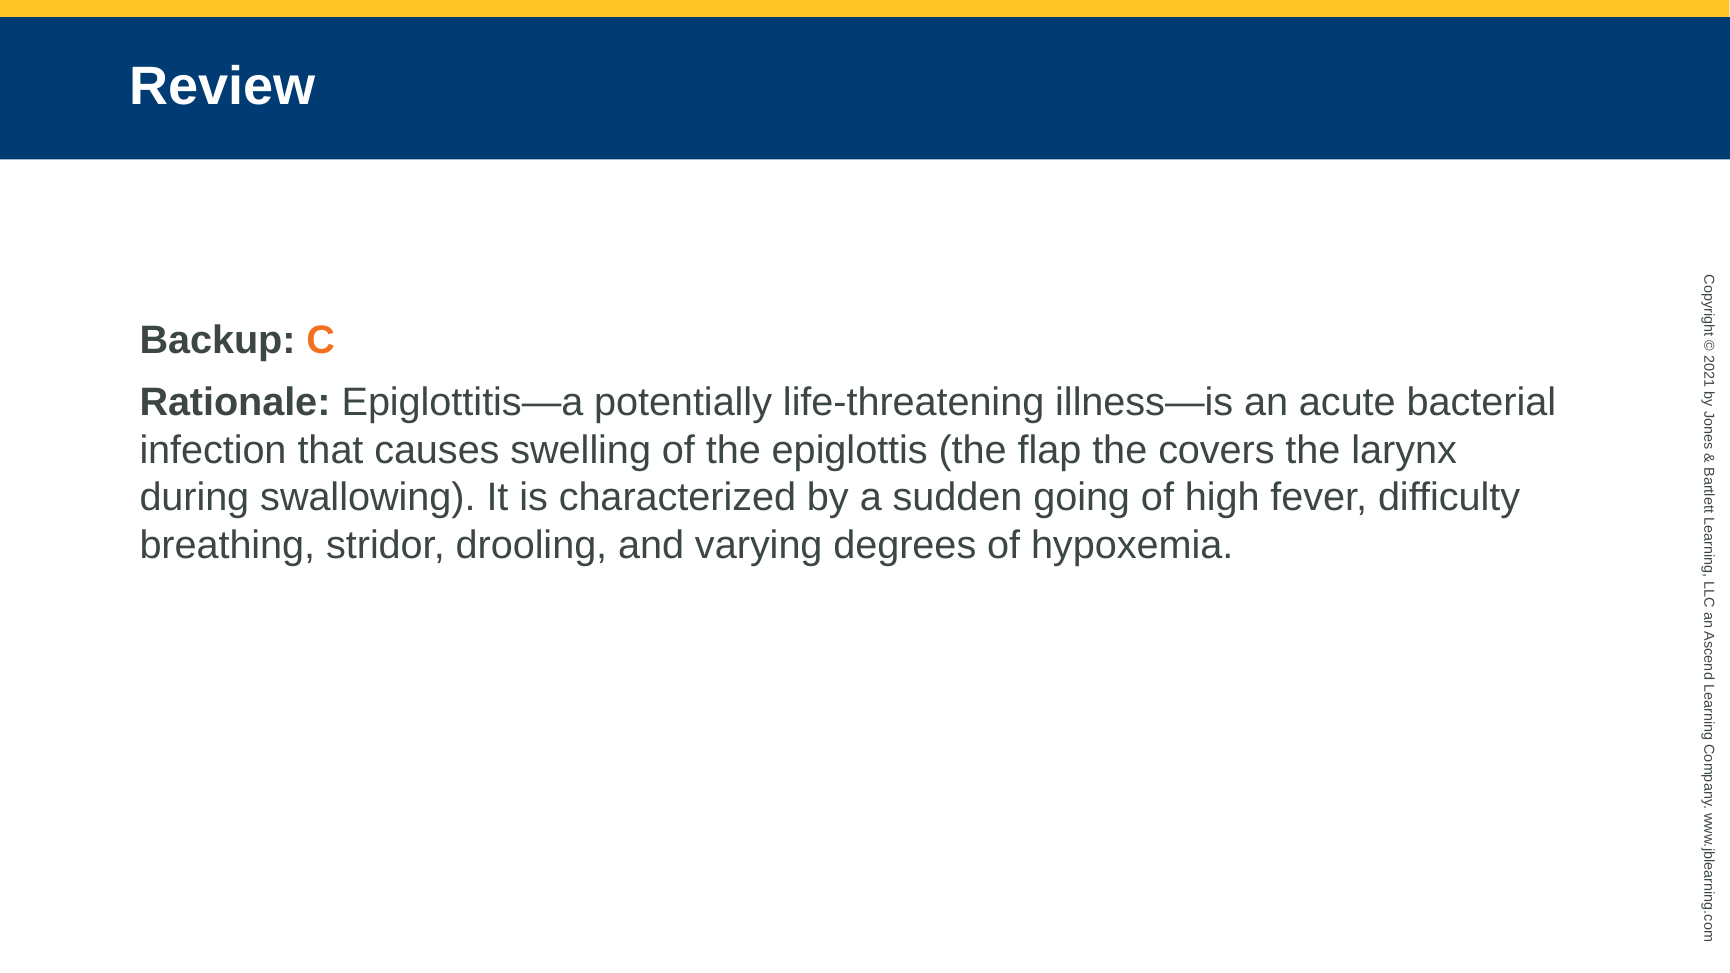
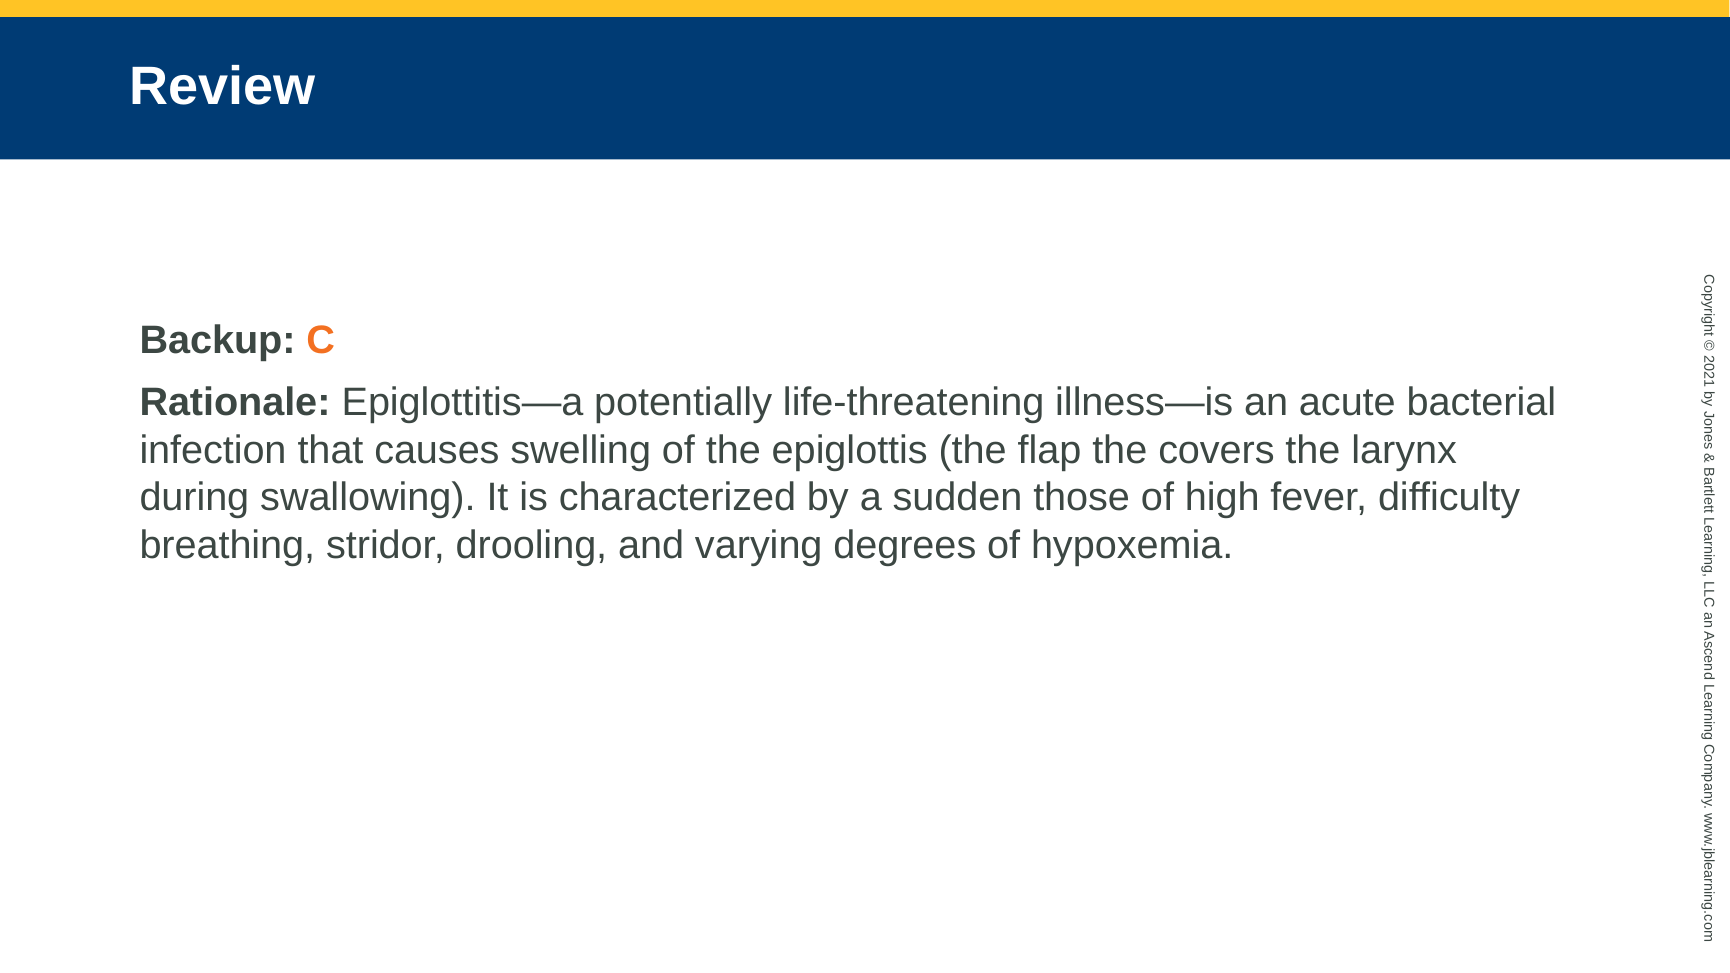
going: going -> those
